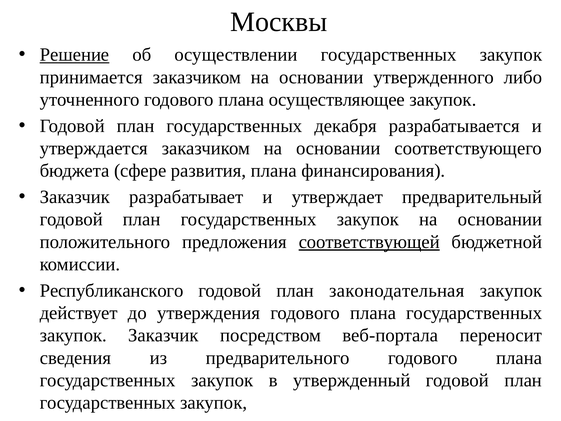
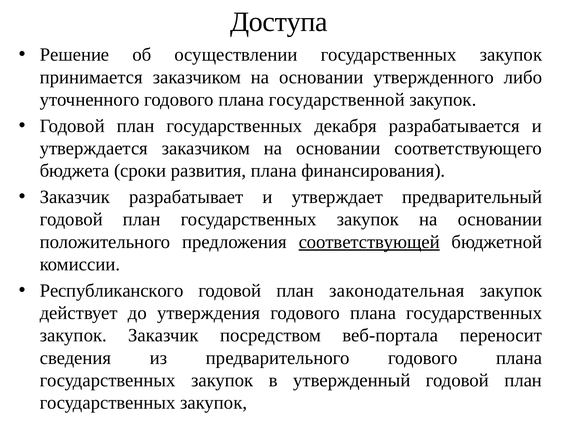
Москвы: Москвы -> Доступа
Решение underline: present -> none
осуществляющее: осуществляющее -> государственной
сфере: сфере -> сроки
